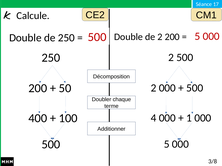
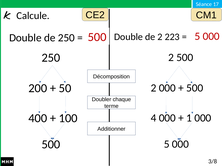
2 200: 200 -> 223
